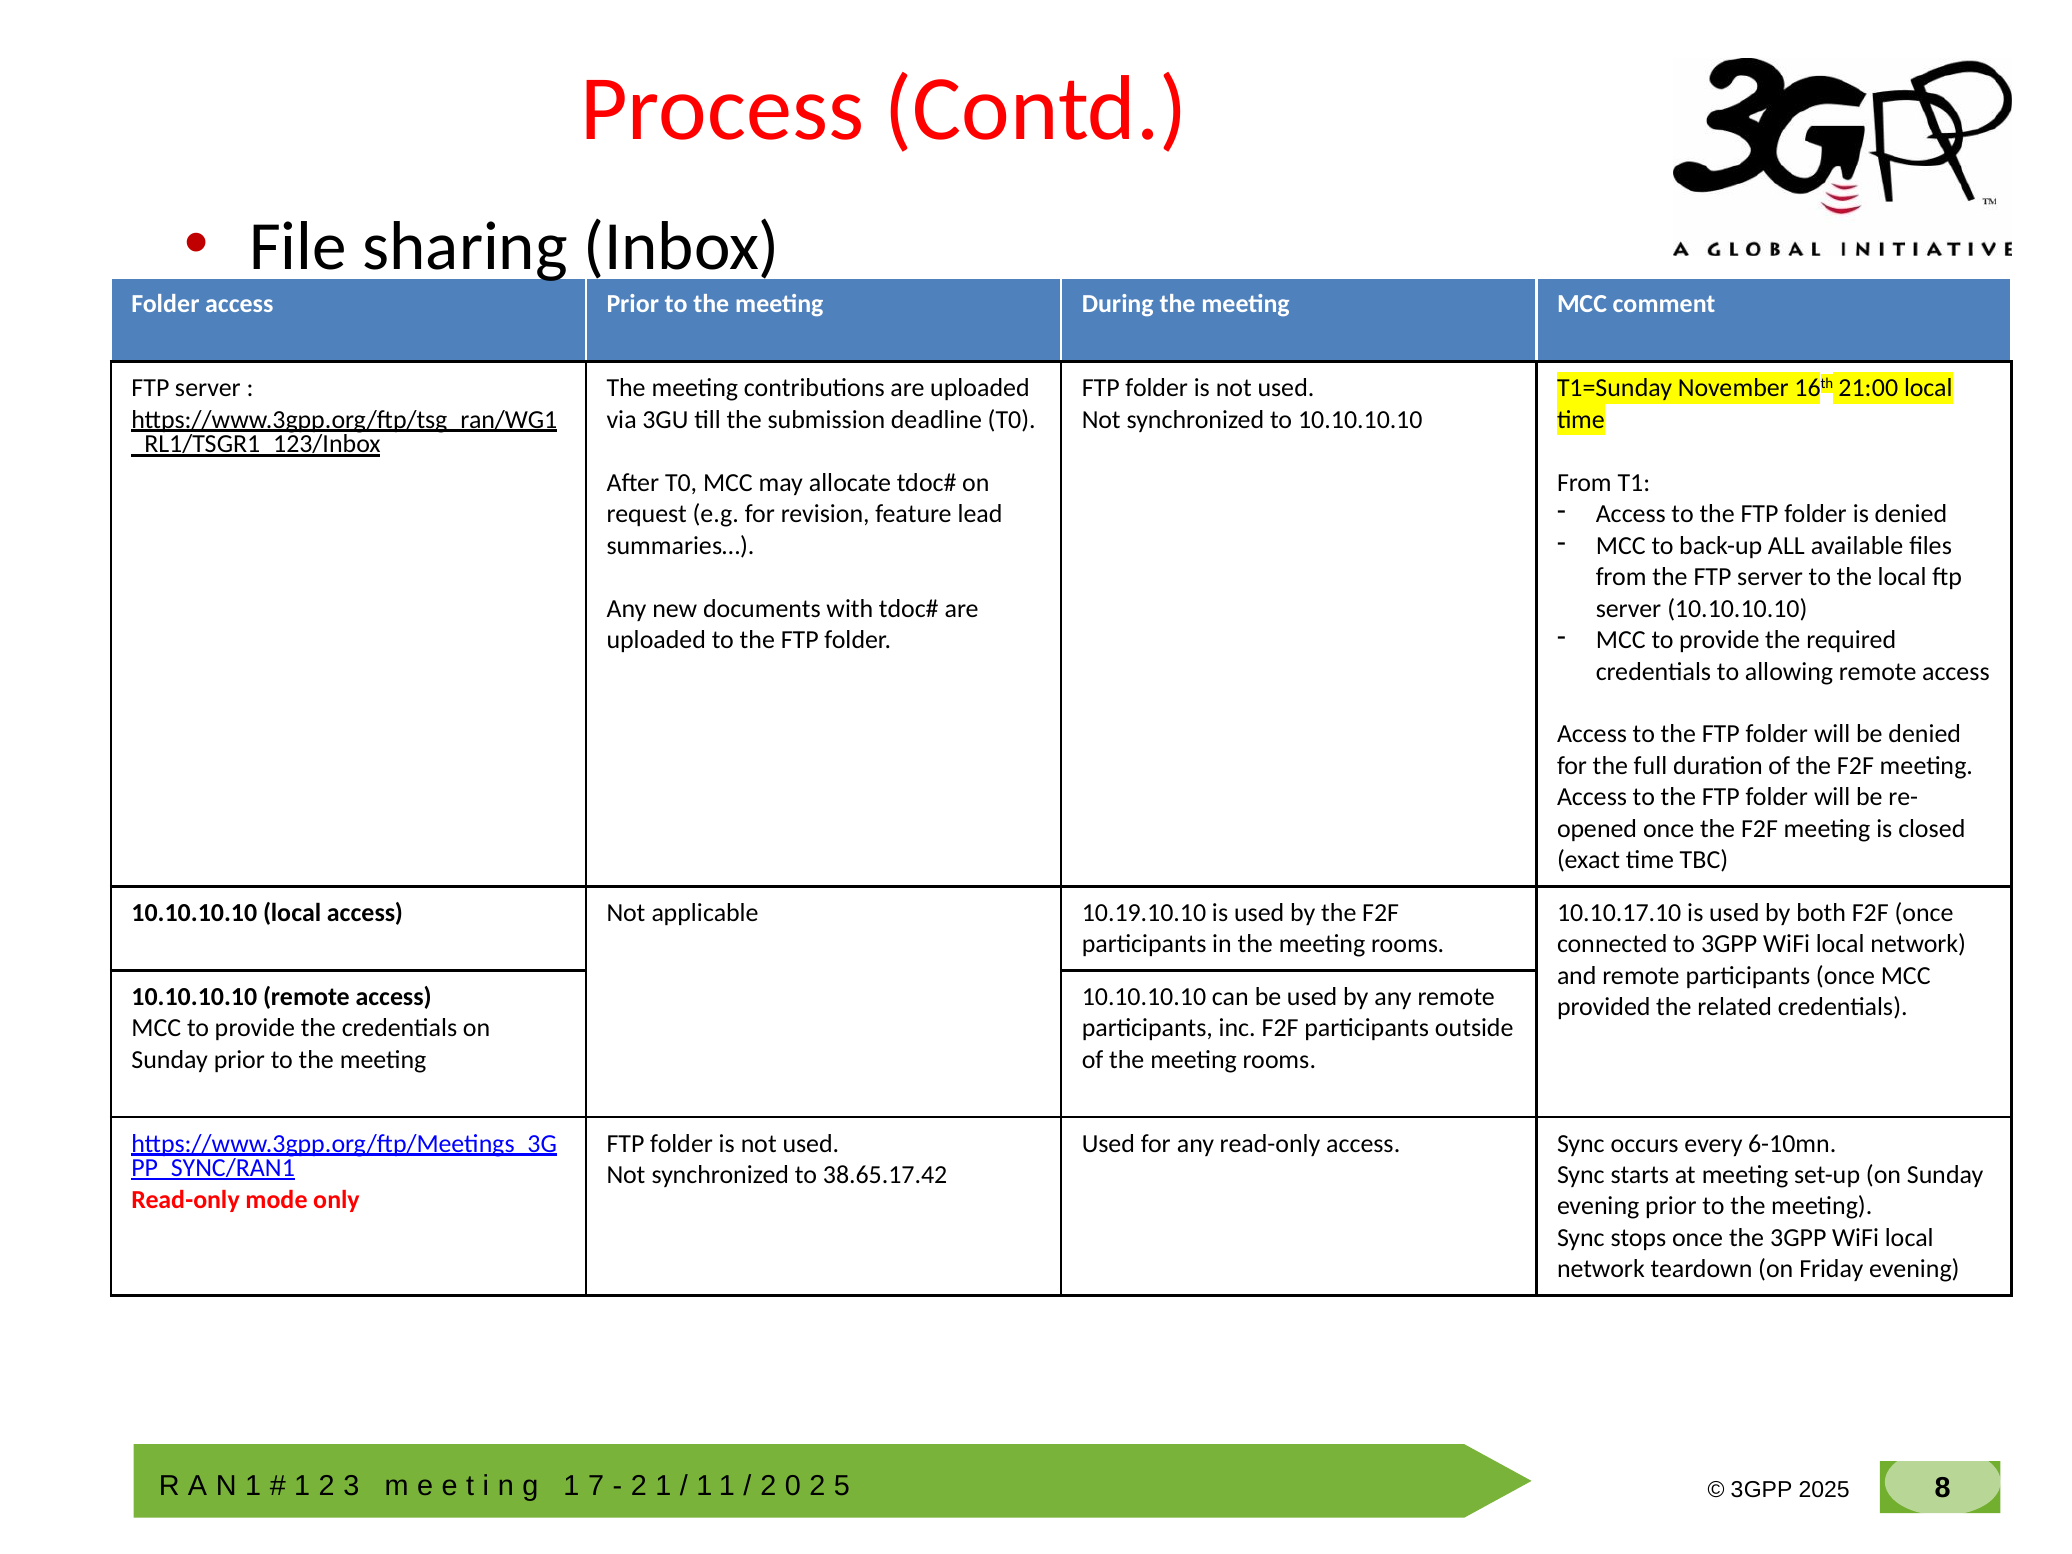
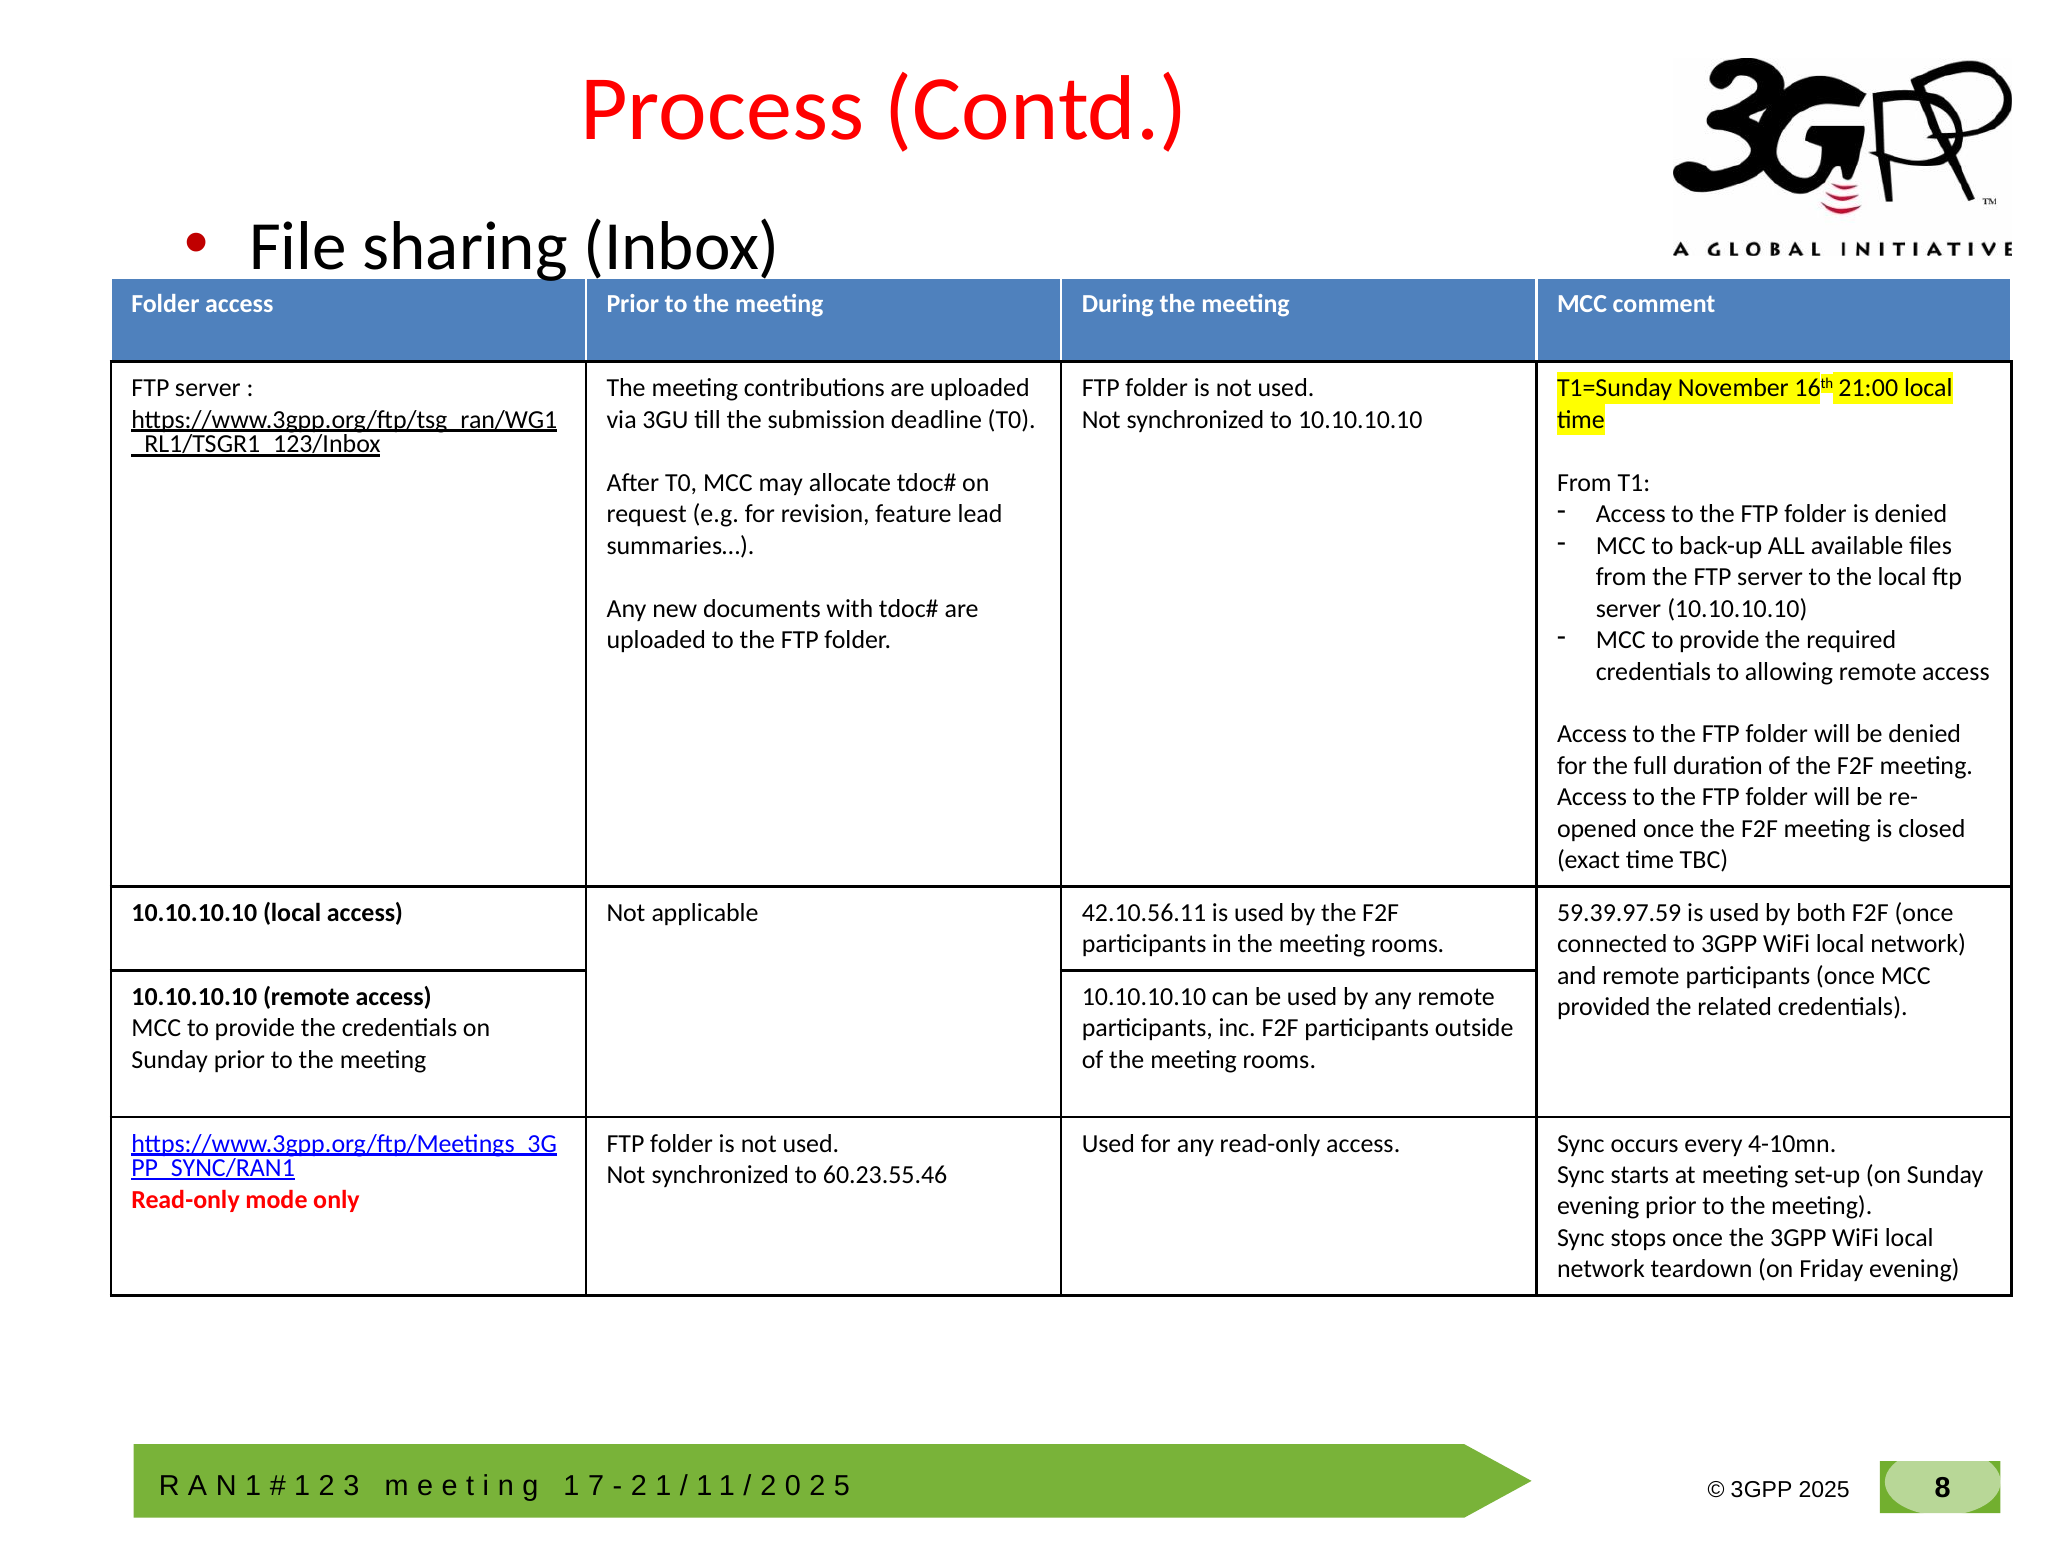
10.19.10.10: 10.19.10.10 -> 42.10.56.11
10.10.17.10: 10.10.17.10 -> 59.39.97.59
6-10mn: 6-10mn -> 4-10mn
38.65.17.42: 38.65.17.42 -> 60.23.55.46
